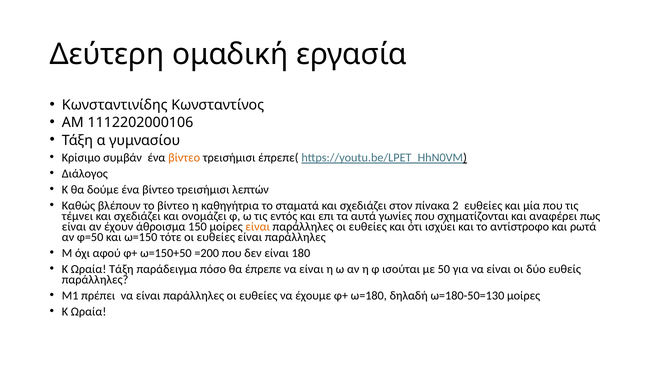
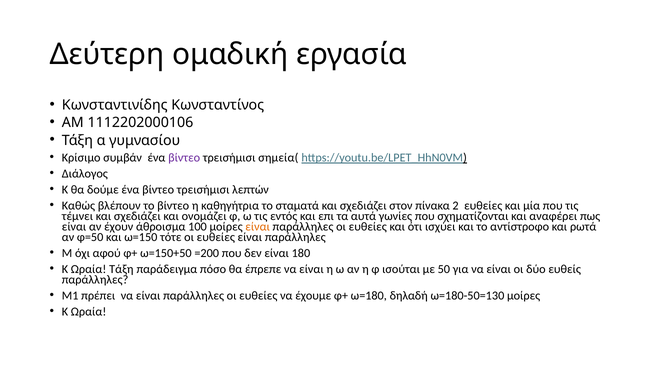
βίντεο at (184, 158) colour: orange -> purple
έπρεπε(: έπρεπε( -> σημεία(
150: 150 -> 100
